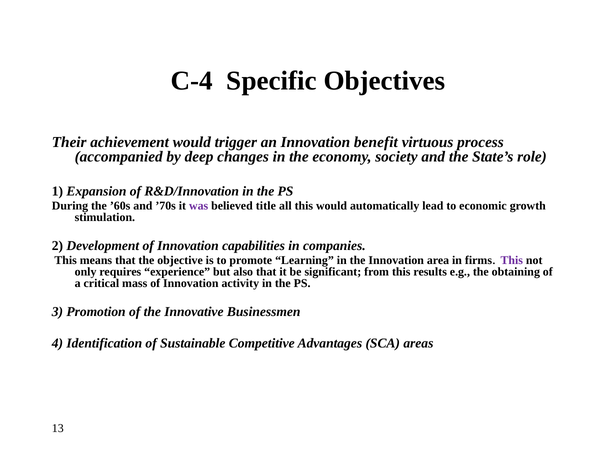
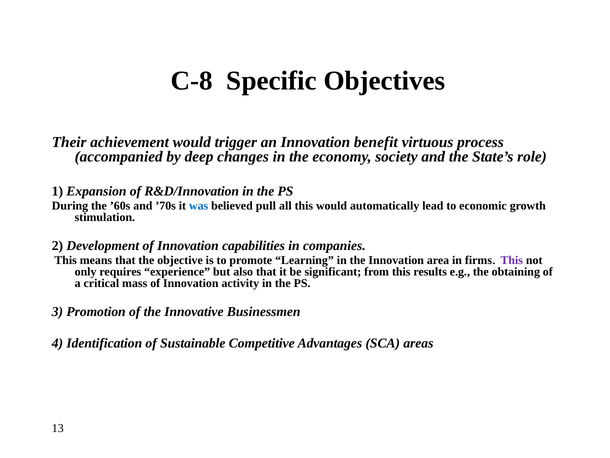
C-4: C-4 -> C-8
was colour: purple -> blue
title: title -> pull
